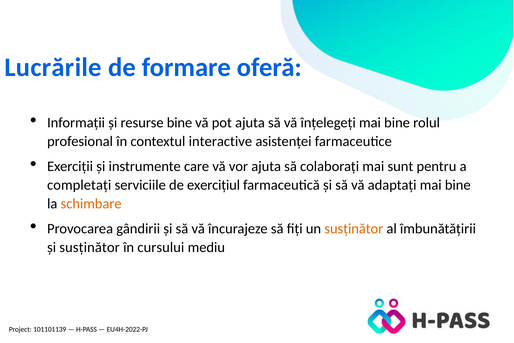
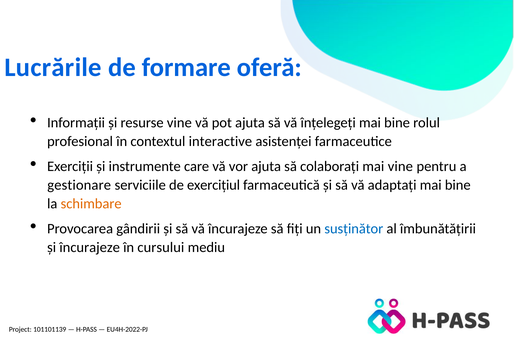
resurse bine: bine -> vine
mai sunt: sunt -> vine
completați: completați -> gestionare
susținător at (354, 228) colour: orange -> blue
și susținător: susținător -> încurajeze
